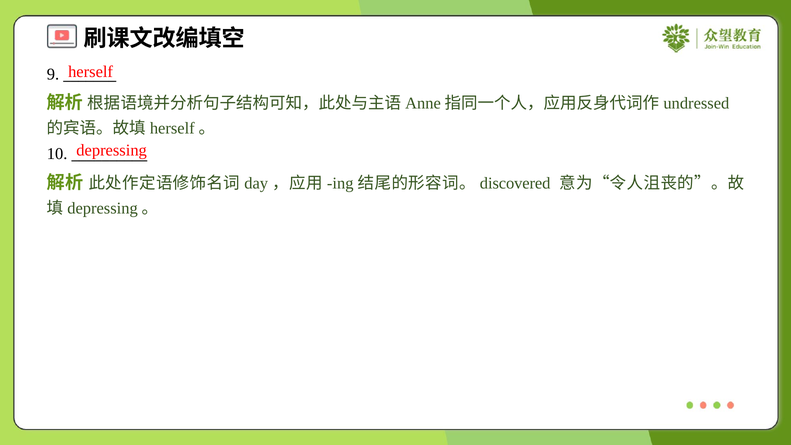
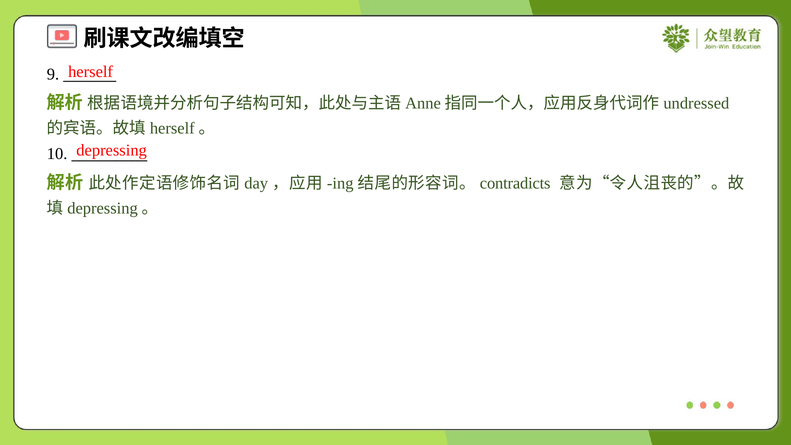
discovered: discovered -> contradicts
